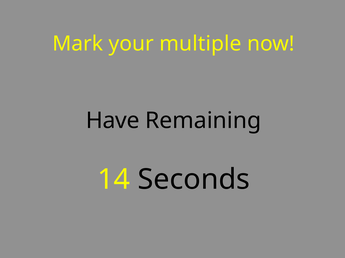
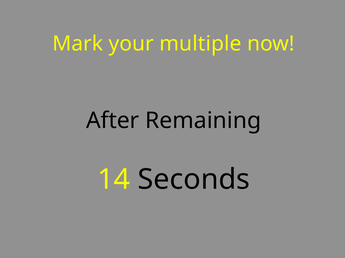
Have: Have -> After
